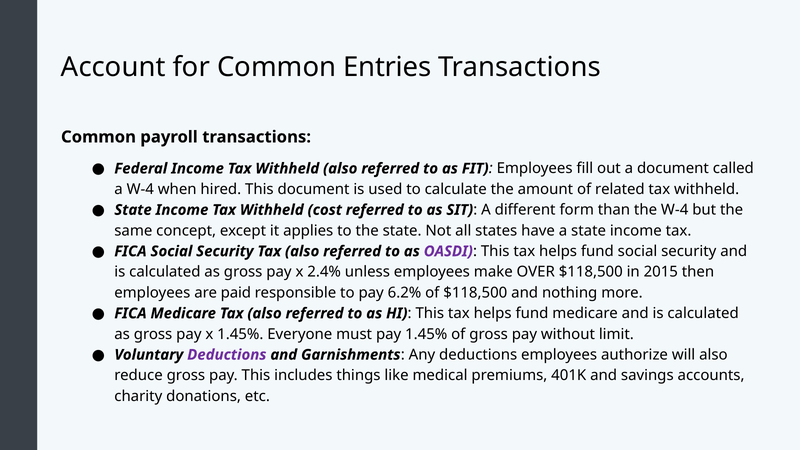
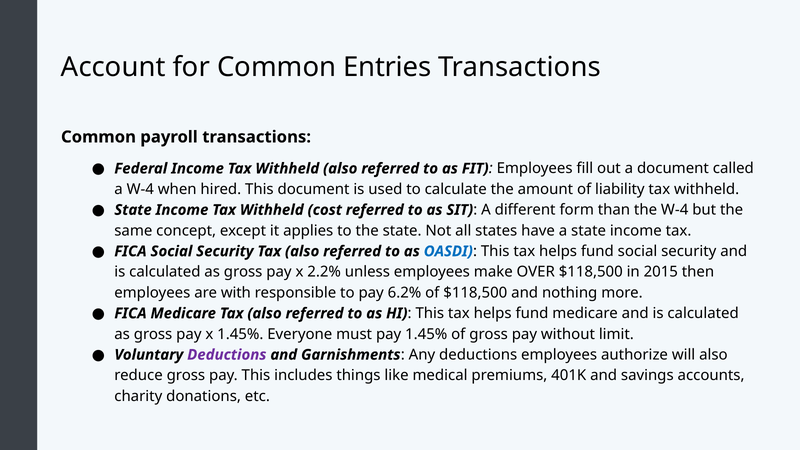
related: related -> liability
OASDI colour: purple -> blue
2.4%: 2.4% -> 2.2%
paid: paid -> with
